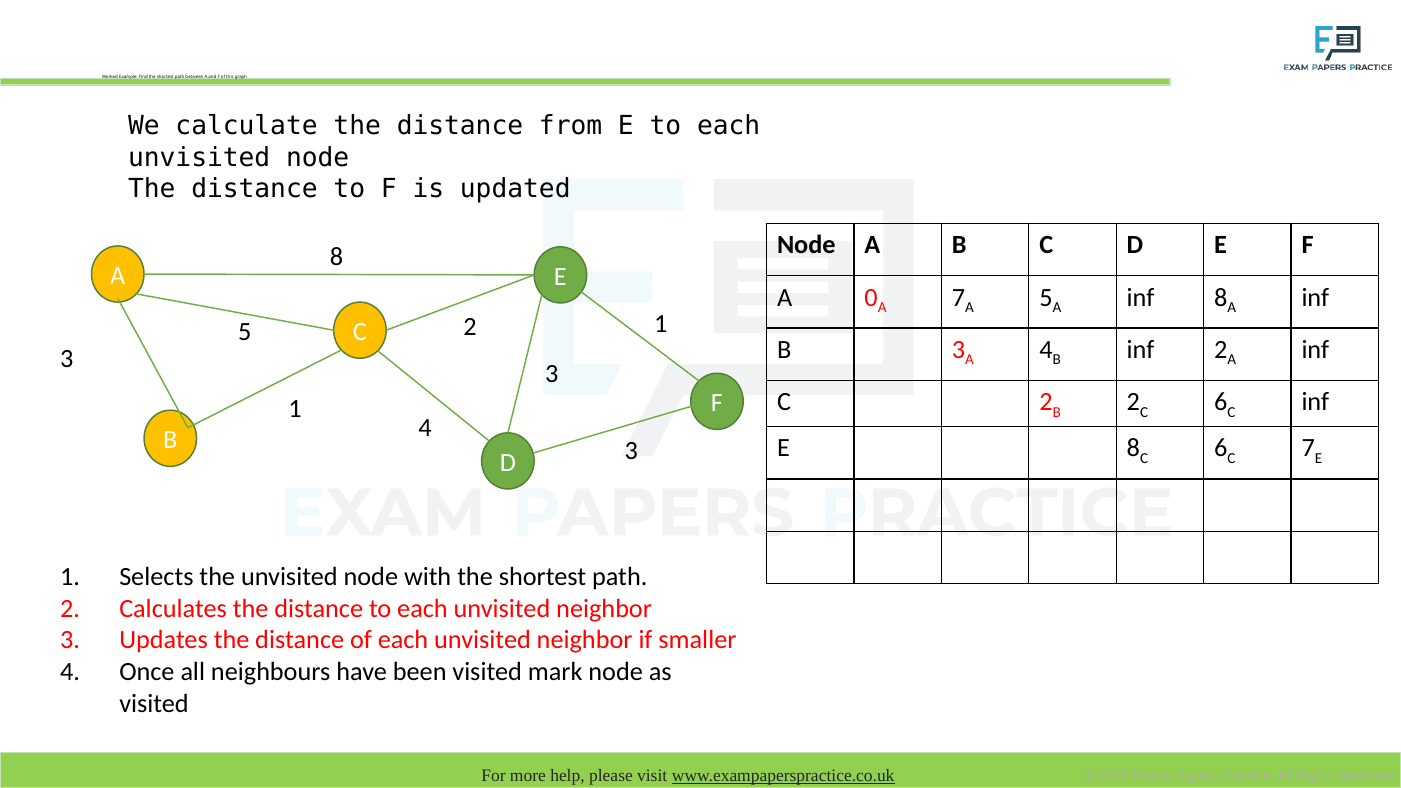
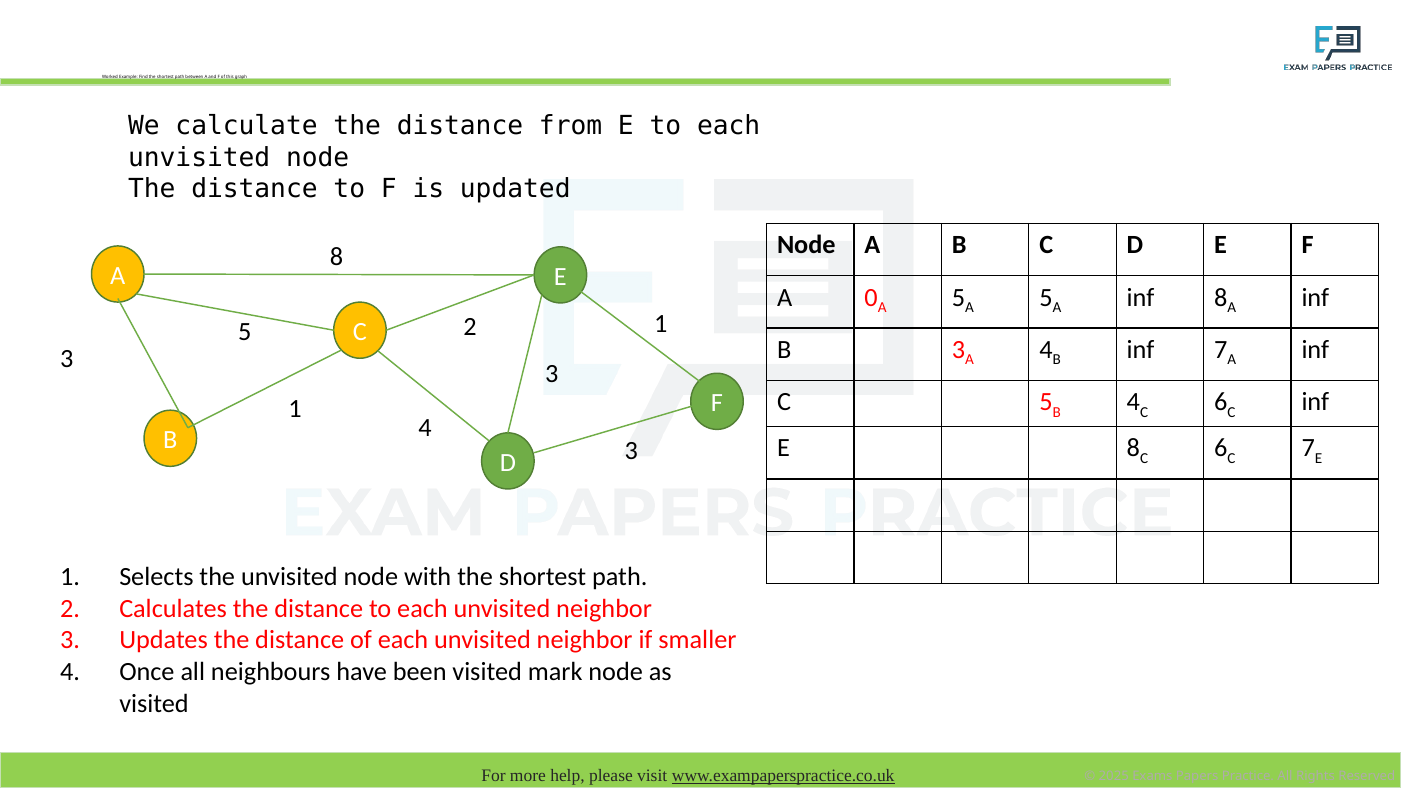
7 at (959, 297): 7 -> 5
inf 2: 2 -> 7
C 2: 2 -> 5
B 2: 2 -> 4
